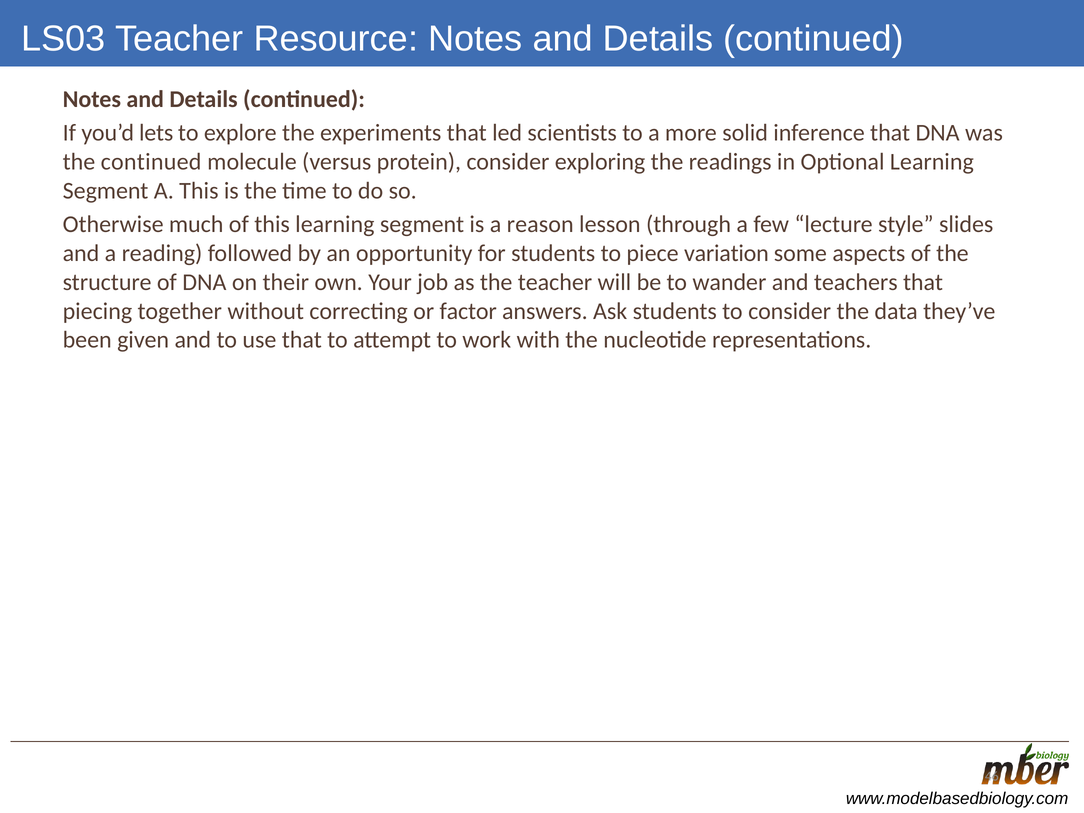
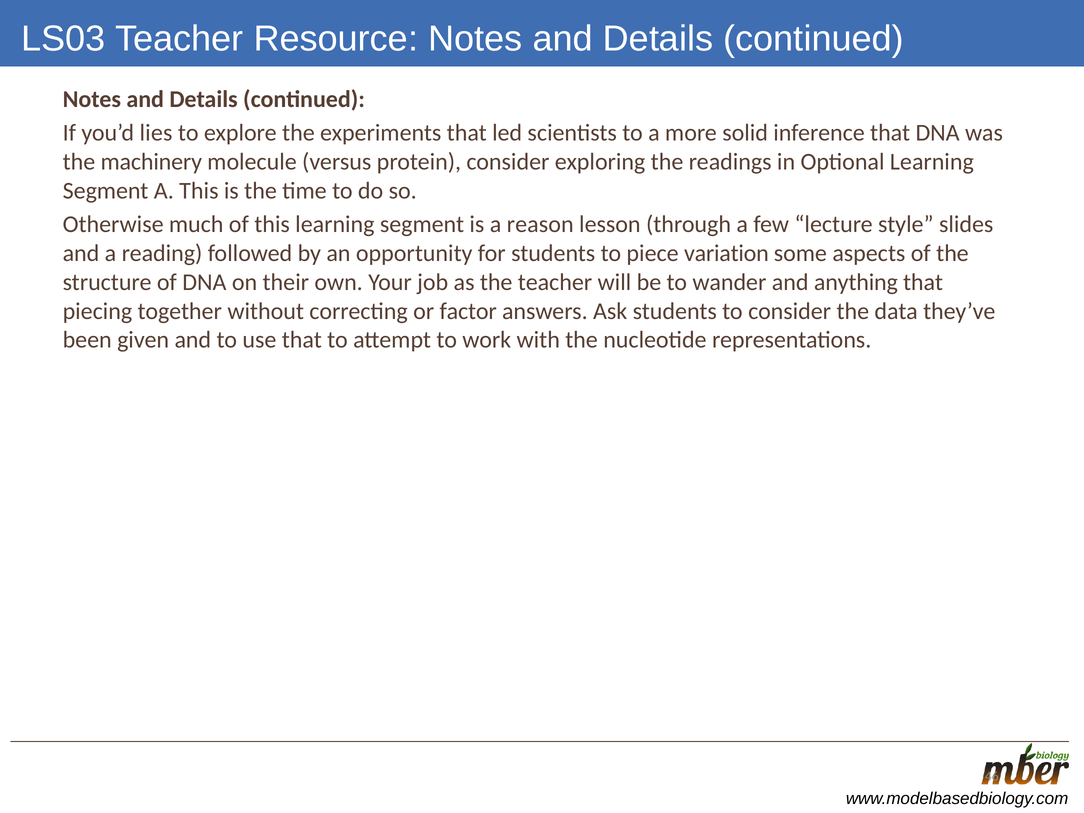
lets: lets -> lies
the continued: continued -> machinery
teachers: teachers -> anything
